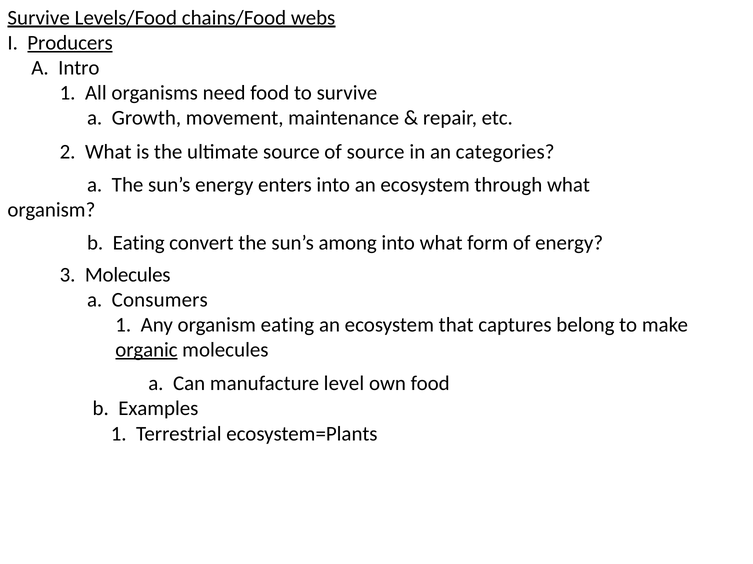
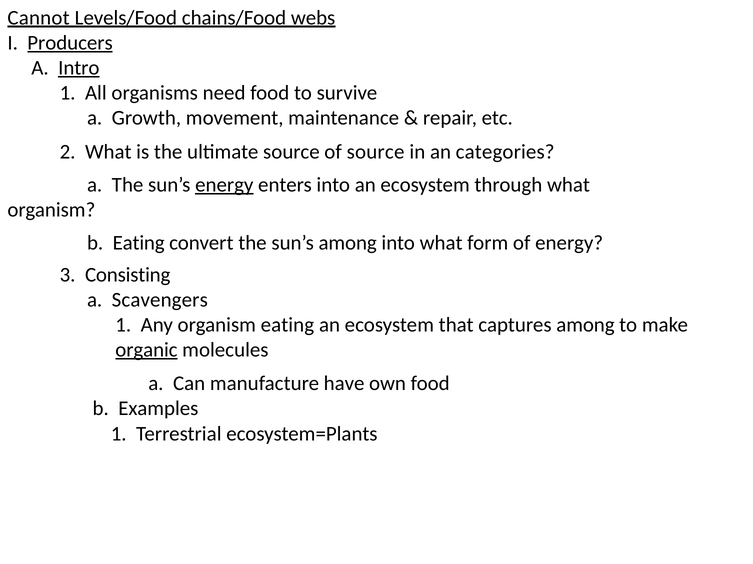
Survive at (39, 18): Survive -> Cannot
Intro underline: none -> present
energy at (224, 185) underline: none -> present
3 Molecules: Molecules -> Consisting
Consumers: Consumers -> Scavengers
captures belong: belong -> among
level: level -> have
